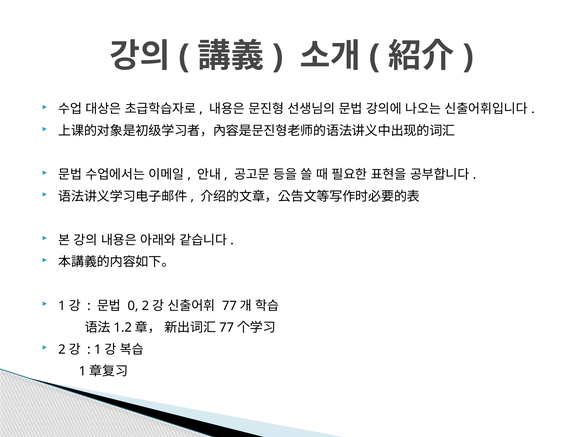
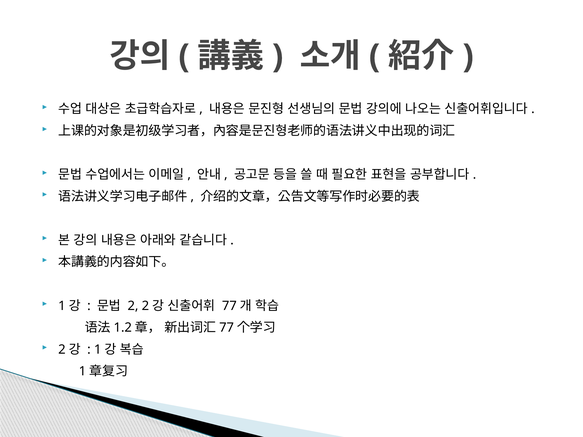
0: 0 -> 2
